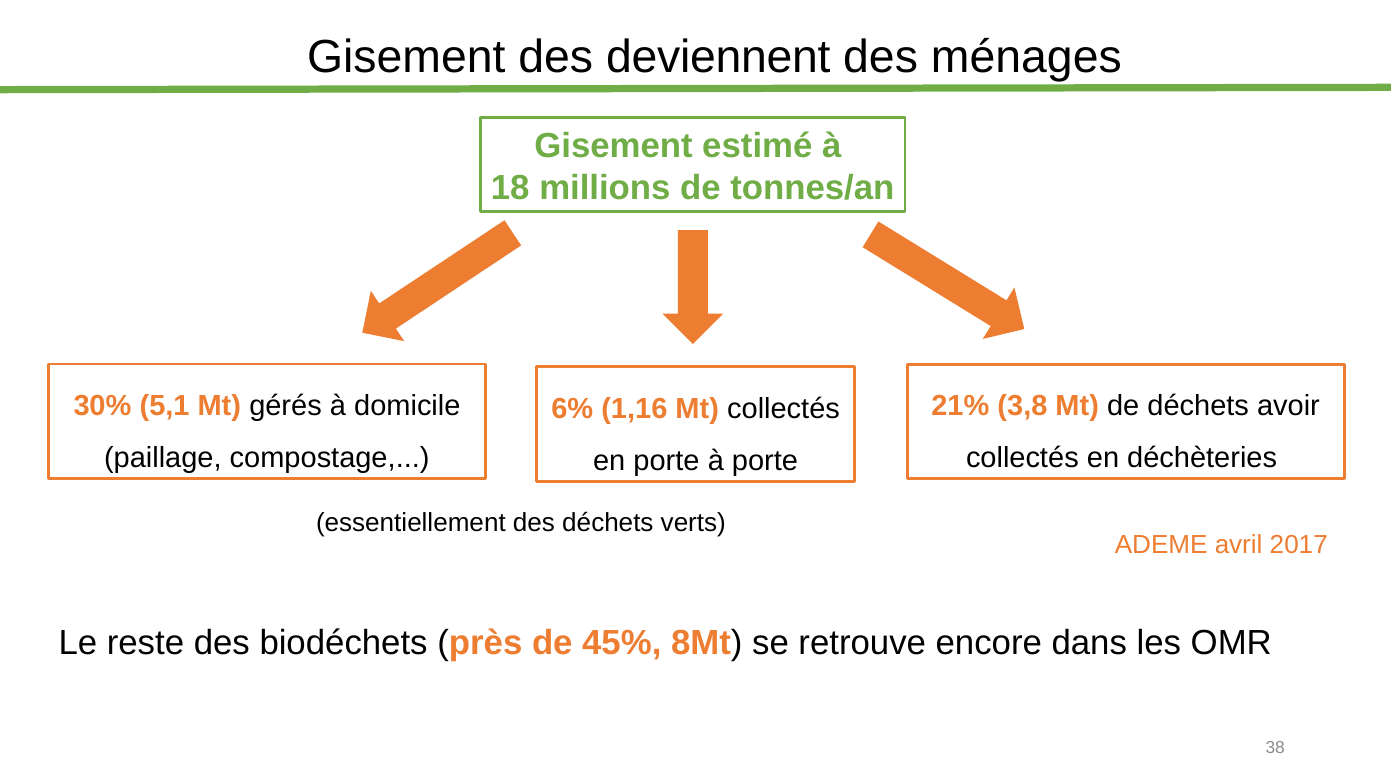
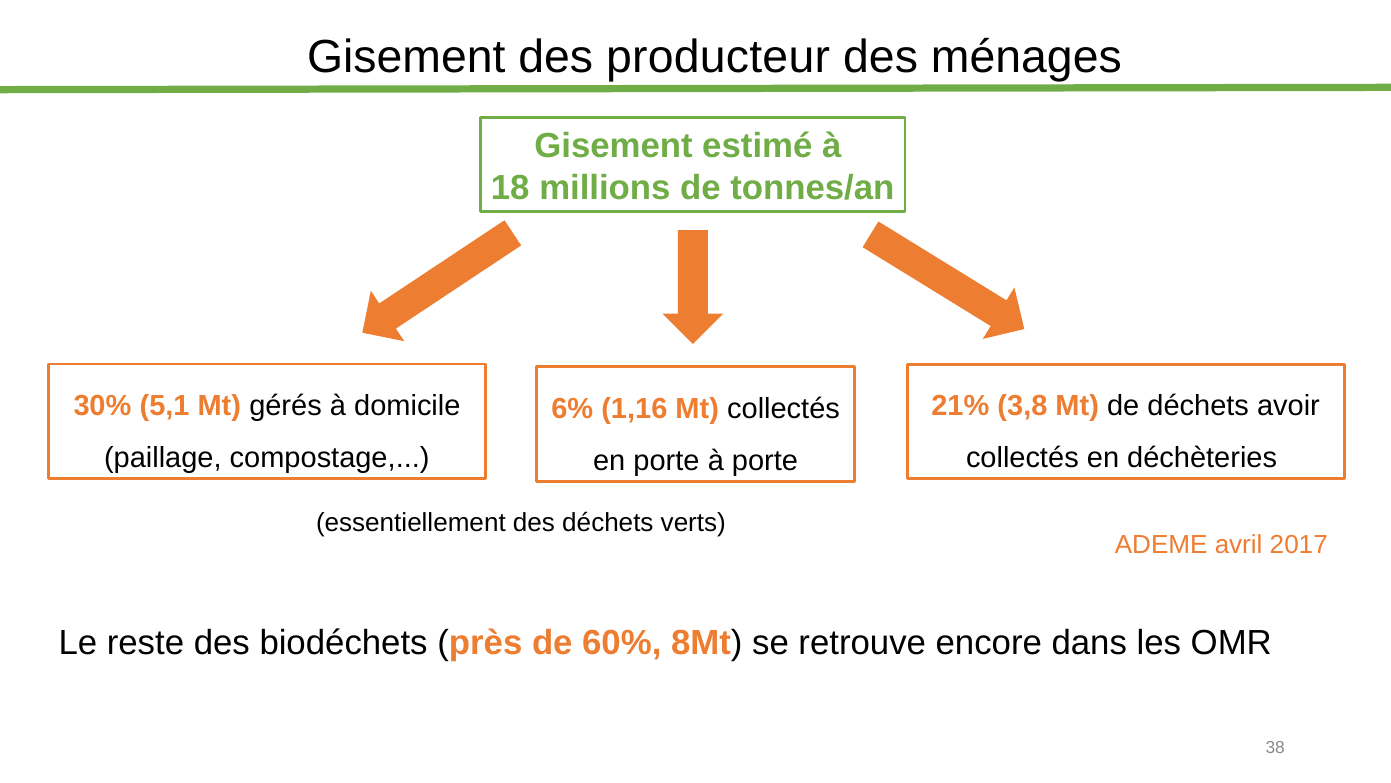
deviennent: deviennent -> producteur
45%: 45% -> 60%
